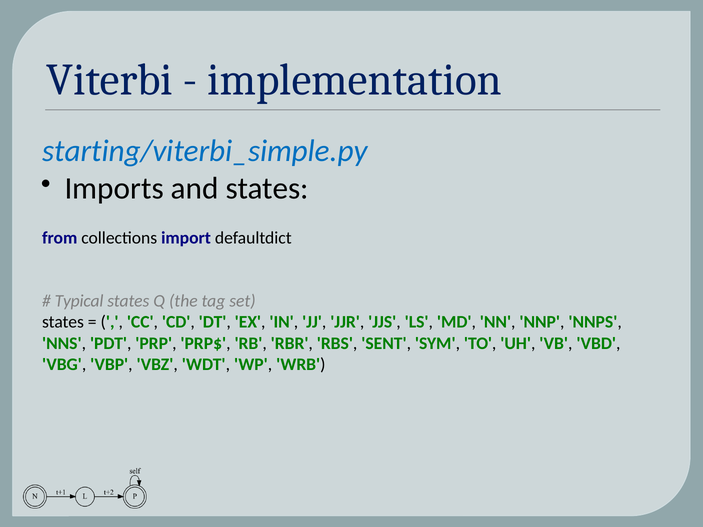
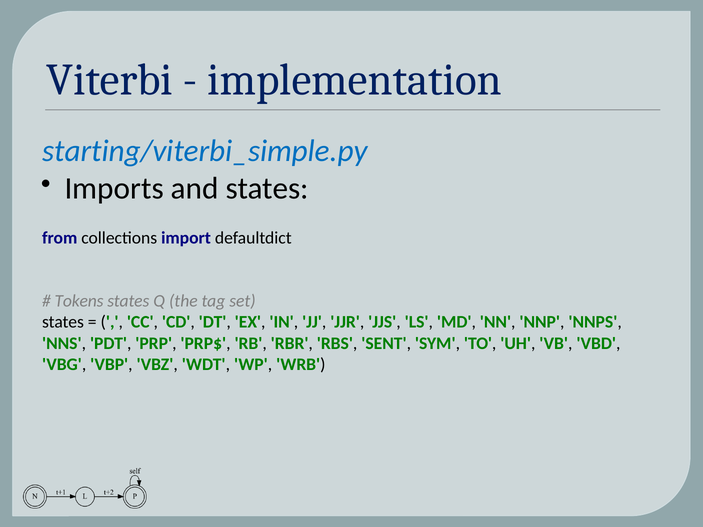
Typical: Typical -> Tokens
